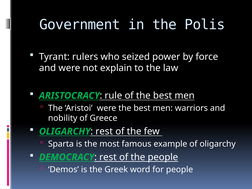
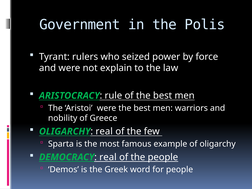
rest at (104, 131): rest -> real
rest at (108, 157): rest -> real
